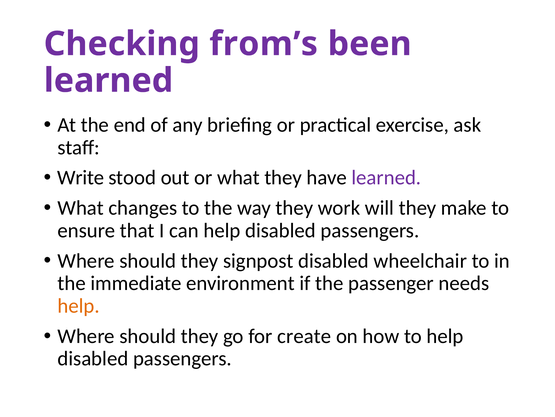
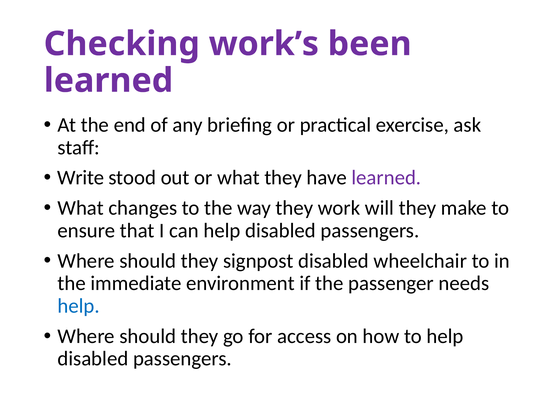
from’s: from’s -> work’s
help at (79, 305) colour: orange -> blue
create: create -> access
